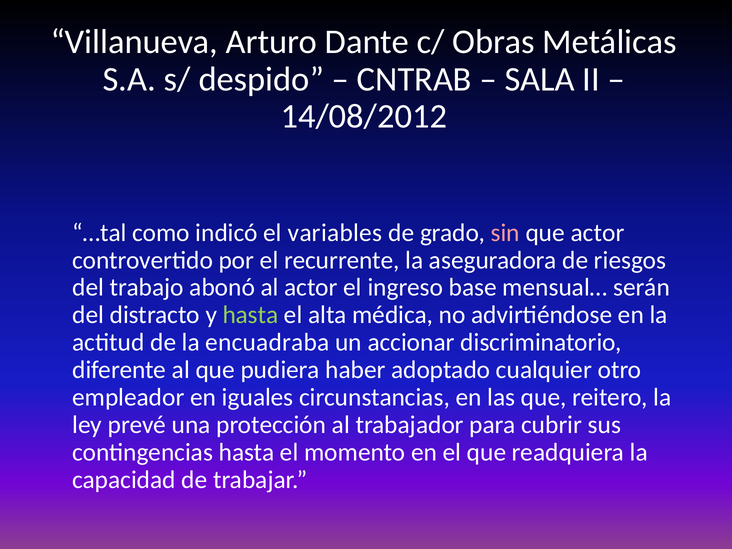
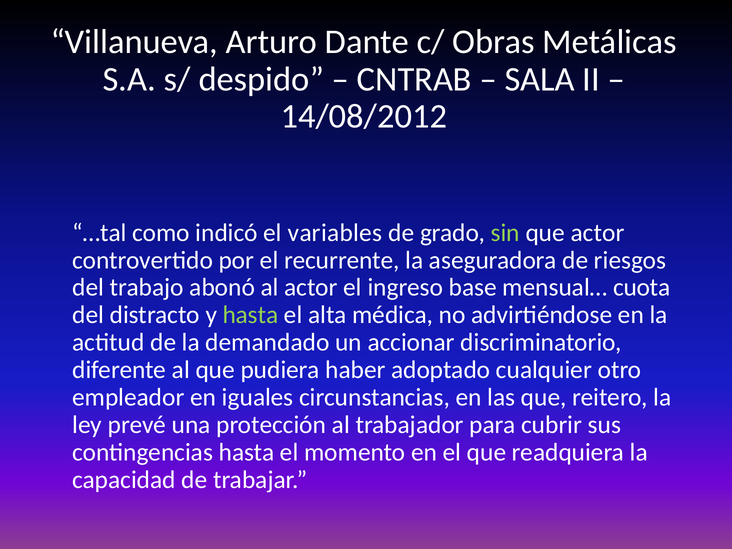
sin colour: pink -> light green
serán: serán -> cuota
encuadraba: encuadraba -> demandado
